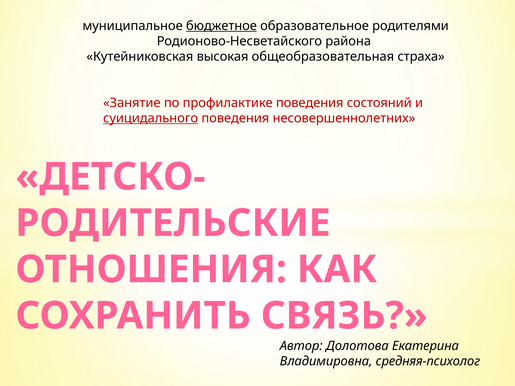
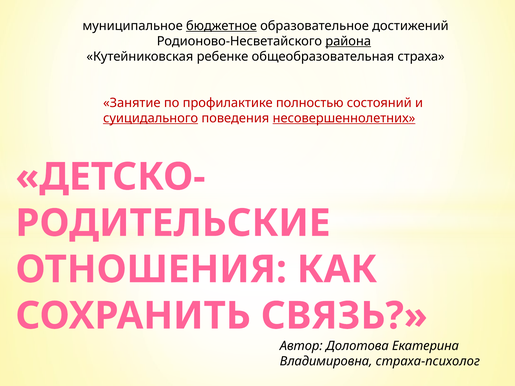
родителями: родителями -> достижений
района underline: none -> present
высокая: высокая -> ребенке
профилактике поведения: поведения -> полностью
несовершеннолетних underline: none -> present
средняя-психолог: средняя-психолог -> страха-психолог
